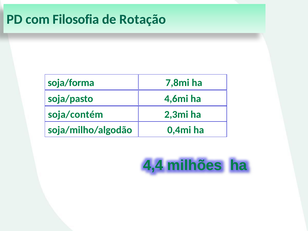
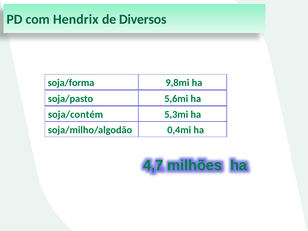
Filosofia: Filosofia -> Hendrix
Rotação: Rotação -> Diversos
7,8mi: 7,8mi -> 9,8mi
4,6mi: 4,6mi -> 5,6mi
2,3mi: 2,3mi -> 5,3mi
4,4: 4,4 -> 4,7
